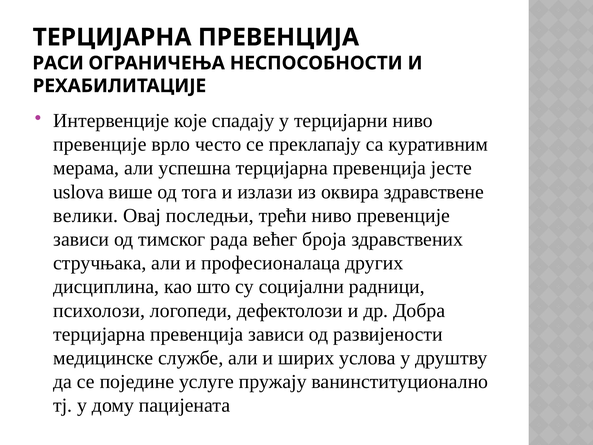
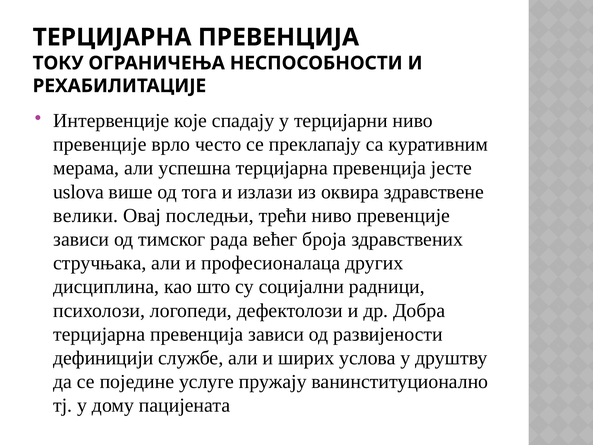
РАСИ: РАСИ -> ТОКУ
медицинске: медицинске -> дефиницији
